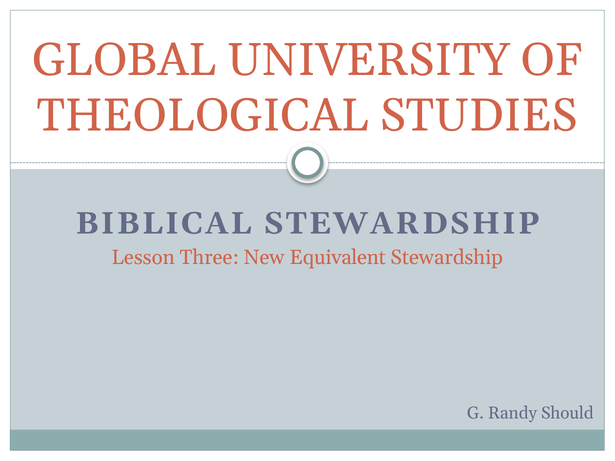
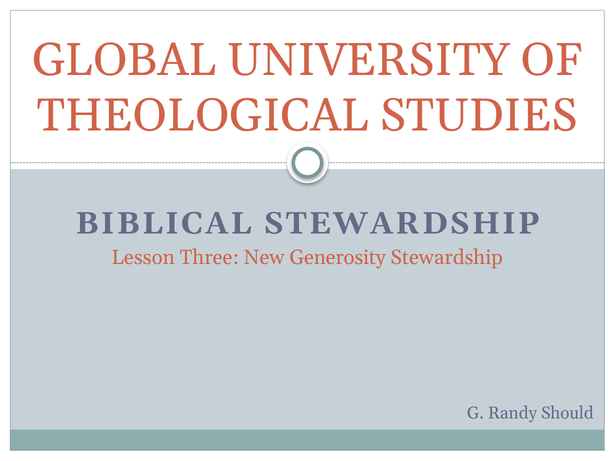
Equivalent: Equivalent -> Generosity
